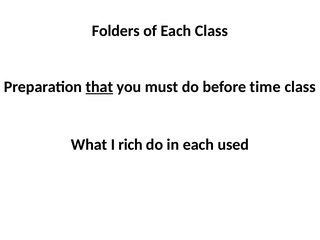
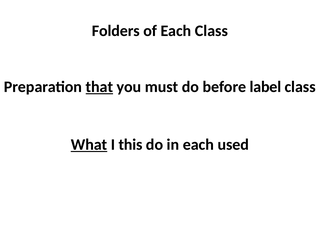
time: time -> label
What underline: none -> present
rich: rich -> this
